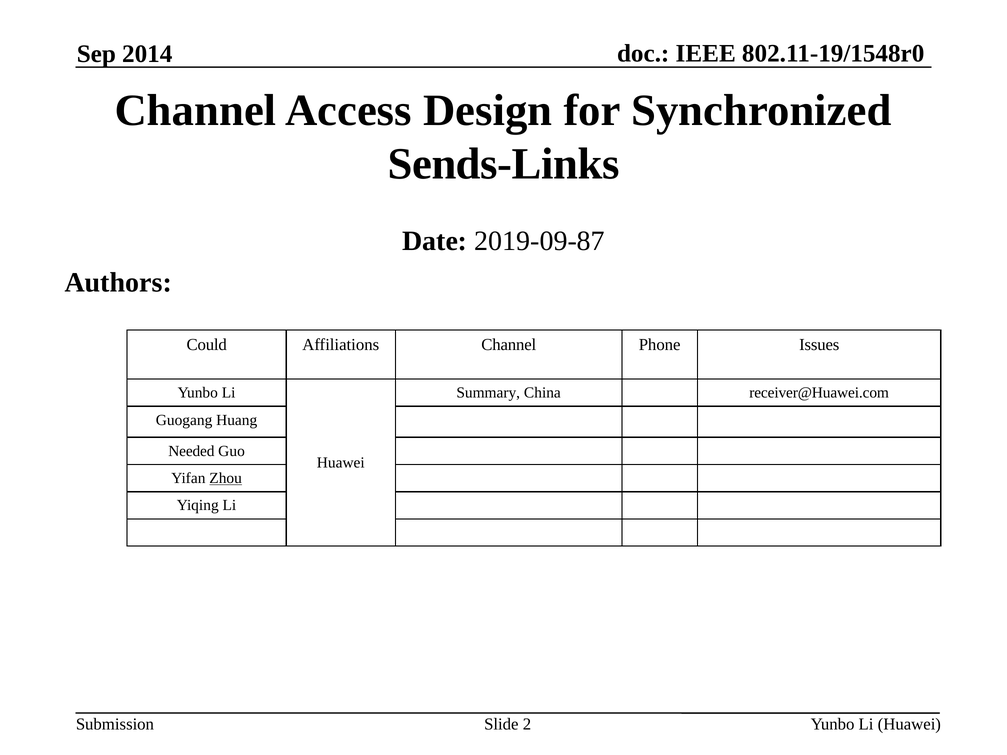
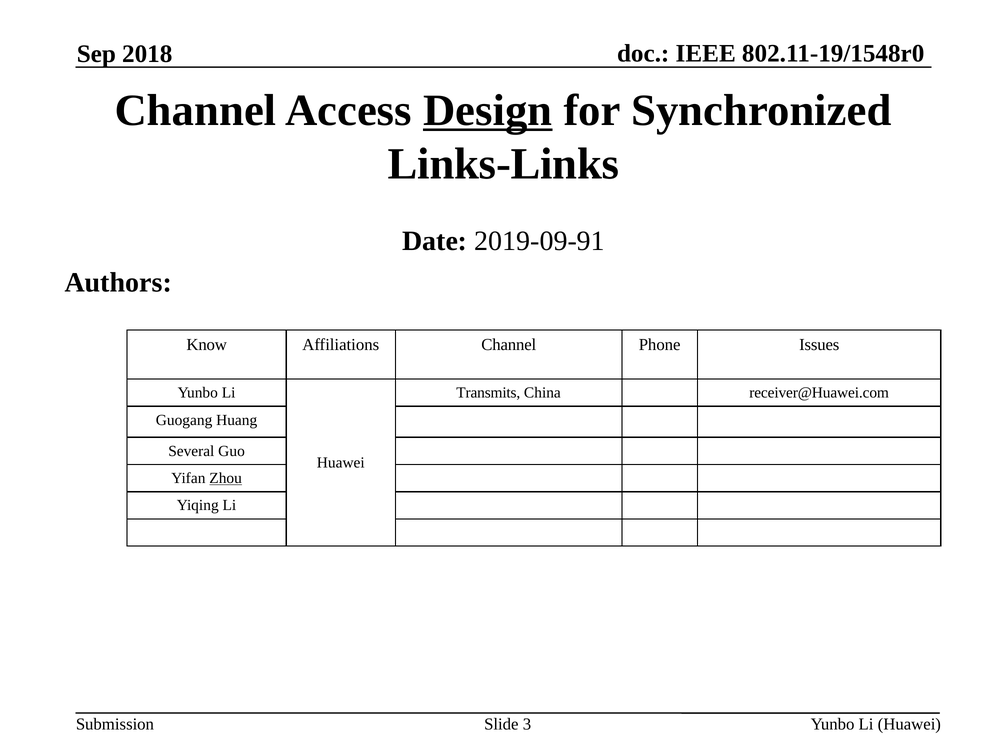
2014: 2014 -> 2018
Design underline: none -> present
Sends-Links: Sends-Links -> Links-Links
2019-09-87: 2019-09-87 -> 2019-09-91
Could: Could -> Know
Summary: Summary -> Transmits
Needed: Needed -> Several
2: 2 -> 3
